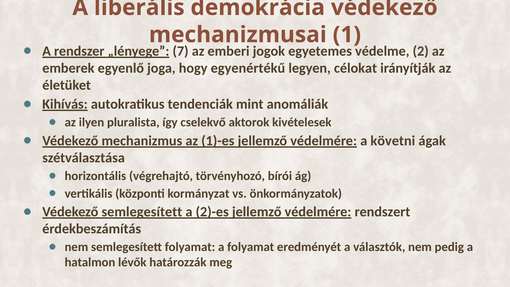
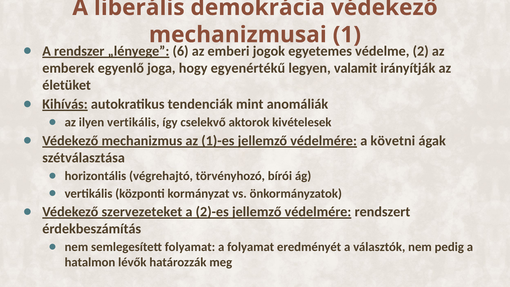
7: 7 -> 6
célokat: célokat -> valamit
ilyen pluralista: pluralista -> vertikális
Védekező semlegesített: semlegesített -> szervezeteket
